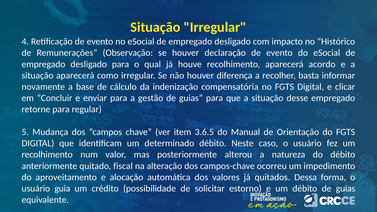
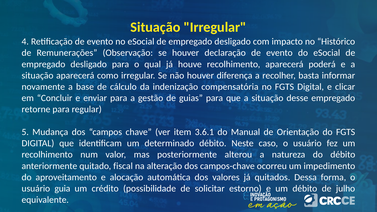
acordo: acordo -> poderá
3.6.5: 3.6.5 -> 3.6.1
débito de guias: guias -> julho
